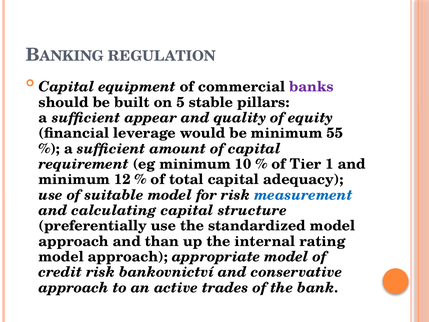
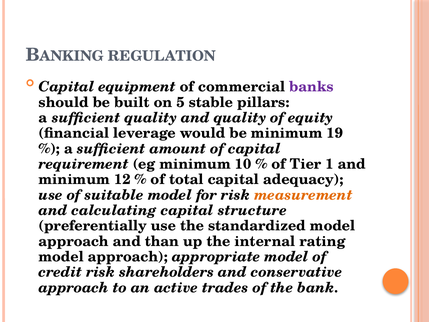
sufficient appear: appear -> quality
55: 55 -> 19
measurement colour: blue -> orange
bankovnictví: bankovnictví -> shareholders
